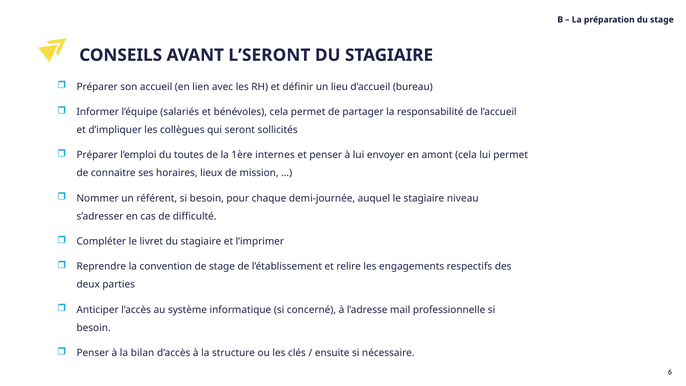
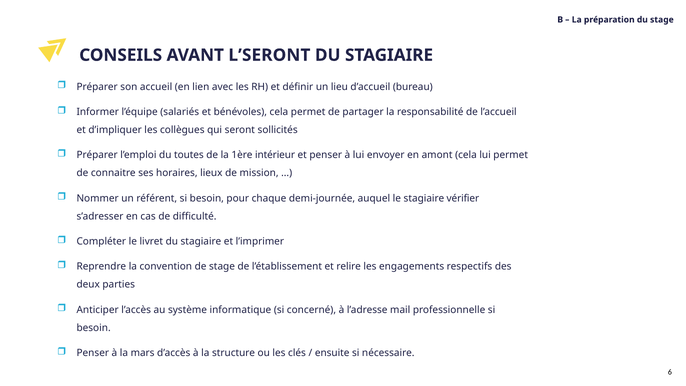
internes: internes -> intérieur
niveau: niveau -> vérifier
bilan: bilan -> mars
